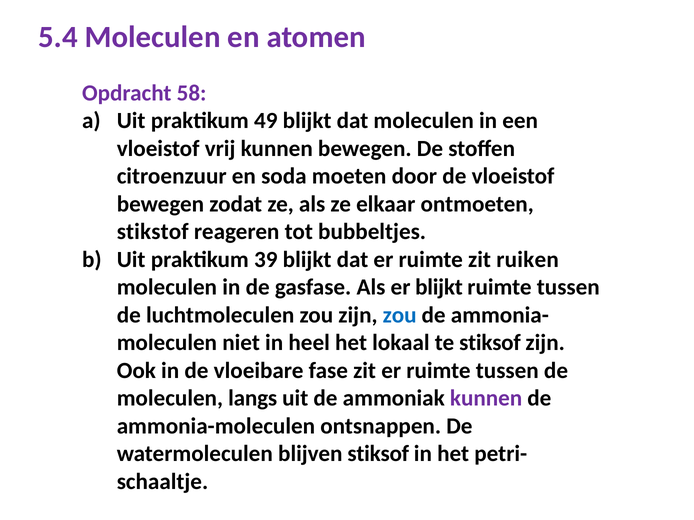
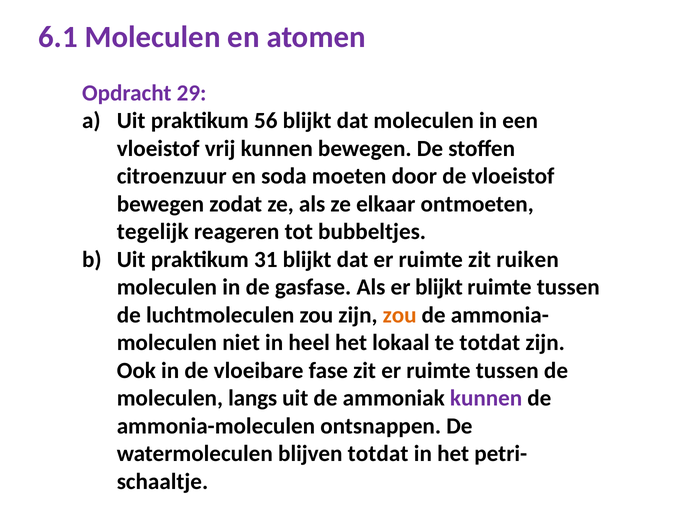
5.4: 5.4 -> 6.1
58: 58 -> 29
49: 49 -> 56
stikstof: stikstof -> tegelijk
39: 39 -> 31
zou at (400, 315) colour: blue -> orange
te stiksof: stiksof -> totdat
blijven stiksof: stiksof -> totdat
